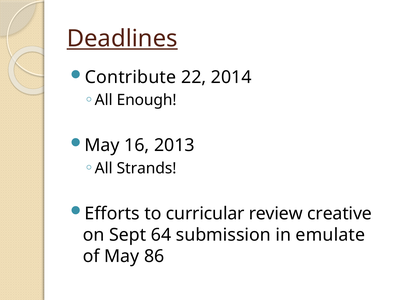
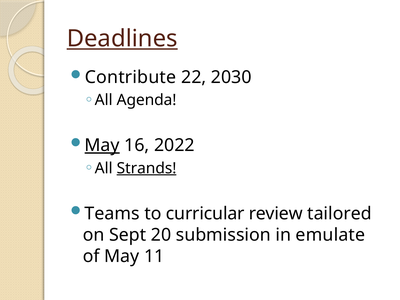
2014: 2014 -> 2030
Enough: Enough -> Agenda
May at (102, 145) underline: none -> present
2013: 2013 -> 2022
Strands underline: none -> present
Efforts: Efforts -> Teams
creative: creative -> tailored
64: 64 -> 20
86: 86 -> 11
